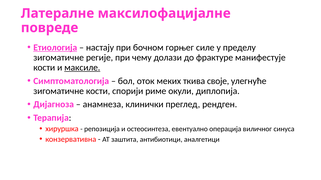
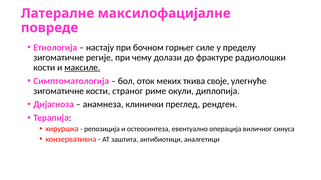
Етиологија underline: present -> none
манифестује: манифестује -> радиолошки
спорији: спорији -> страног
